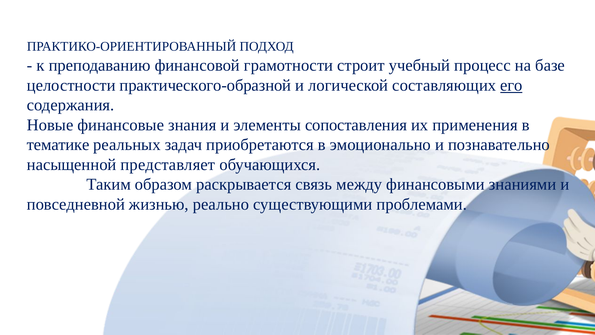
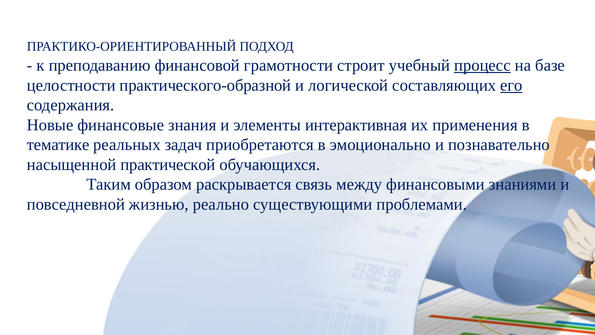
процесс underline: none -> present
сопоставления: сопоставления -> интерактивная
представляет: представляет -> практической
